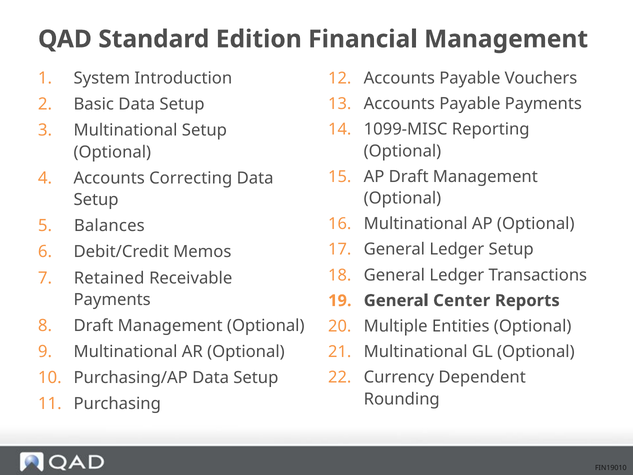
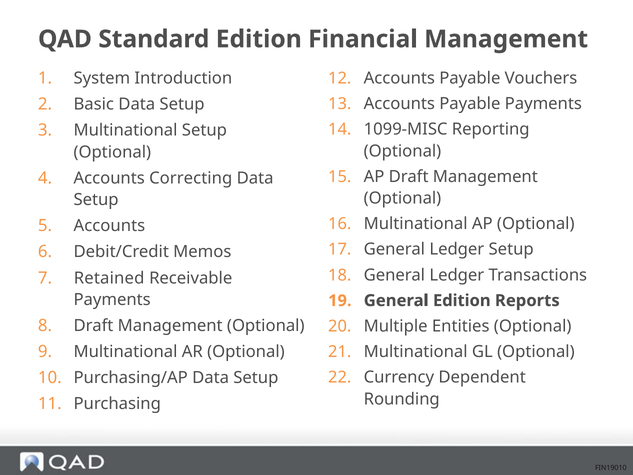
Balances at (109, 226): Balances -> Accounts
General Center: Center -> Edition
